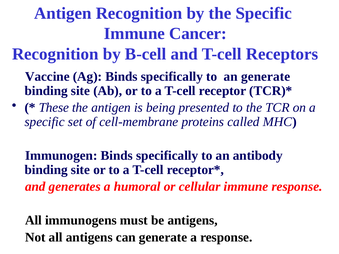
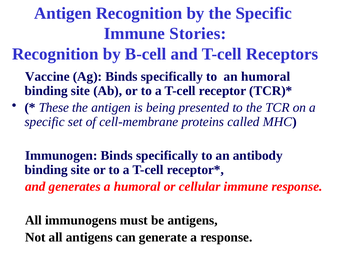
Cancer: Cancer -> Stories
an generate: generate -> humoral
